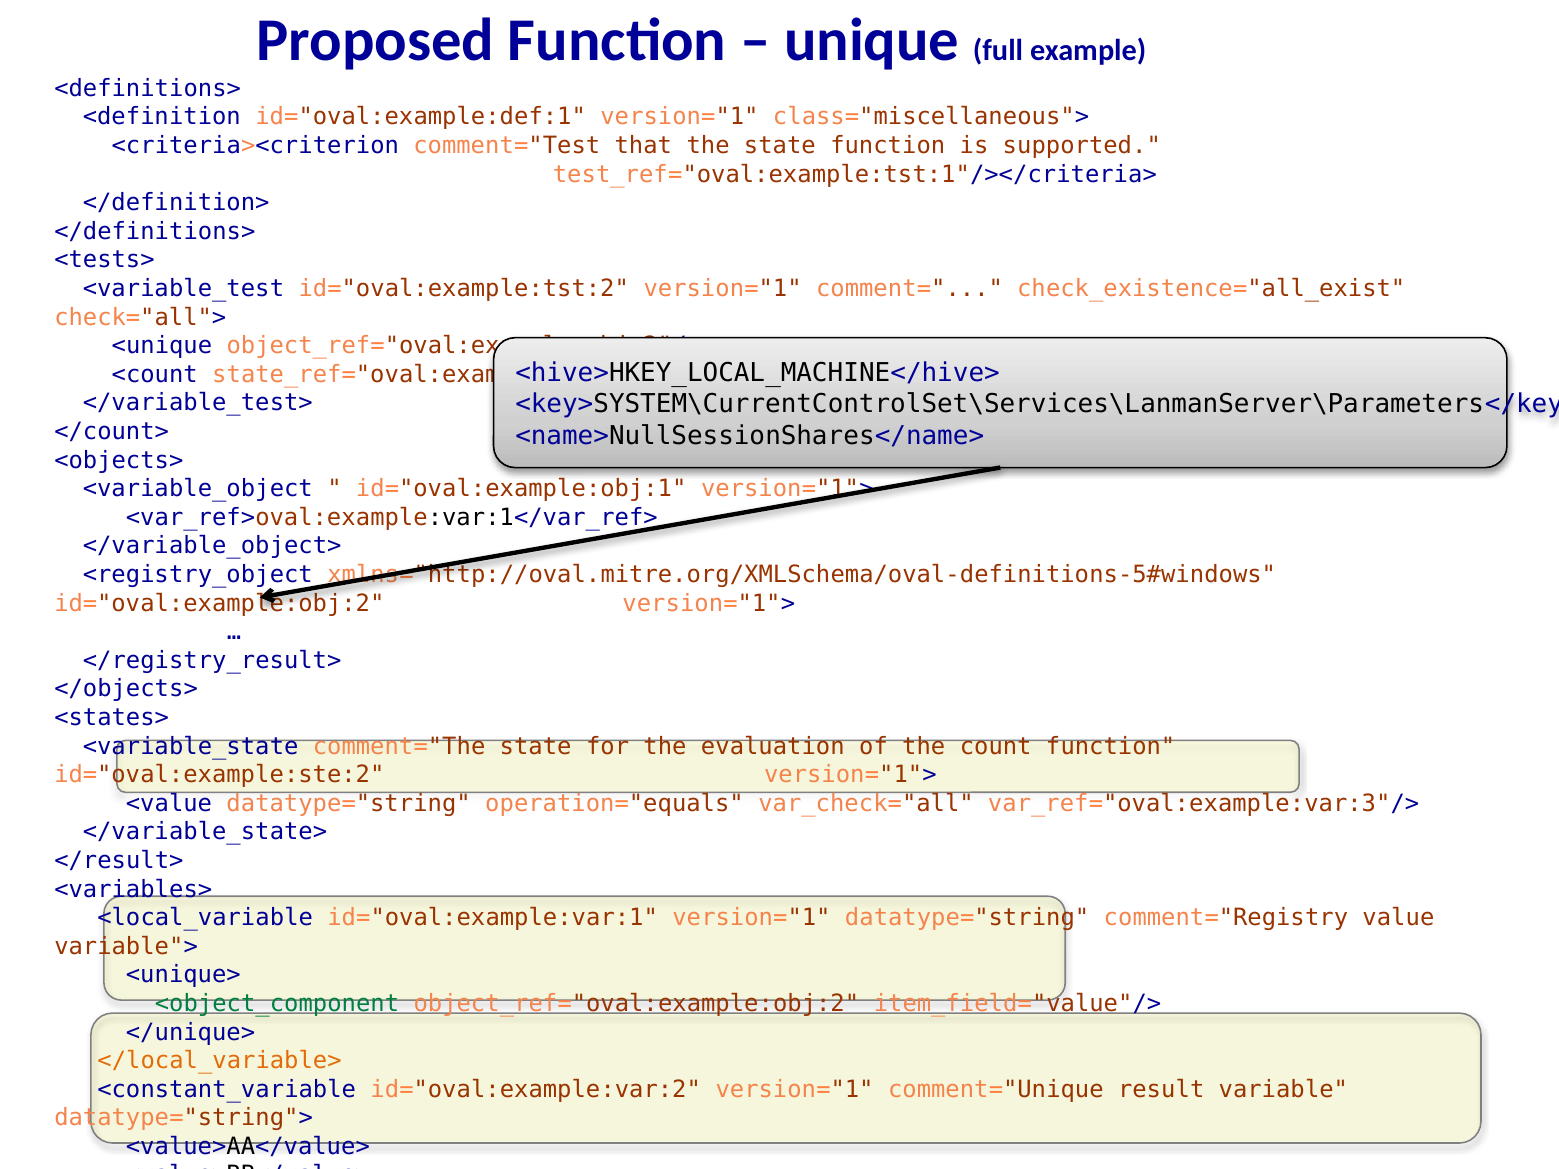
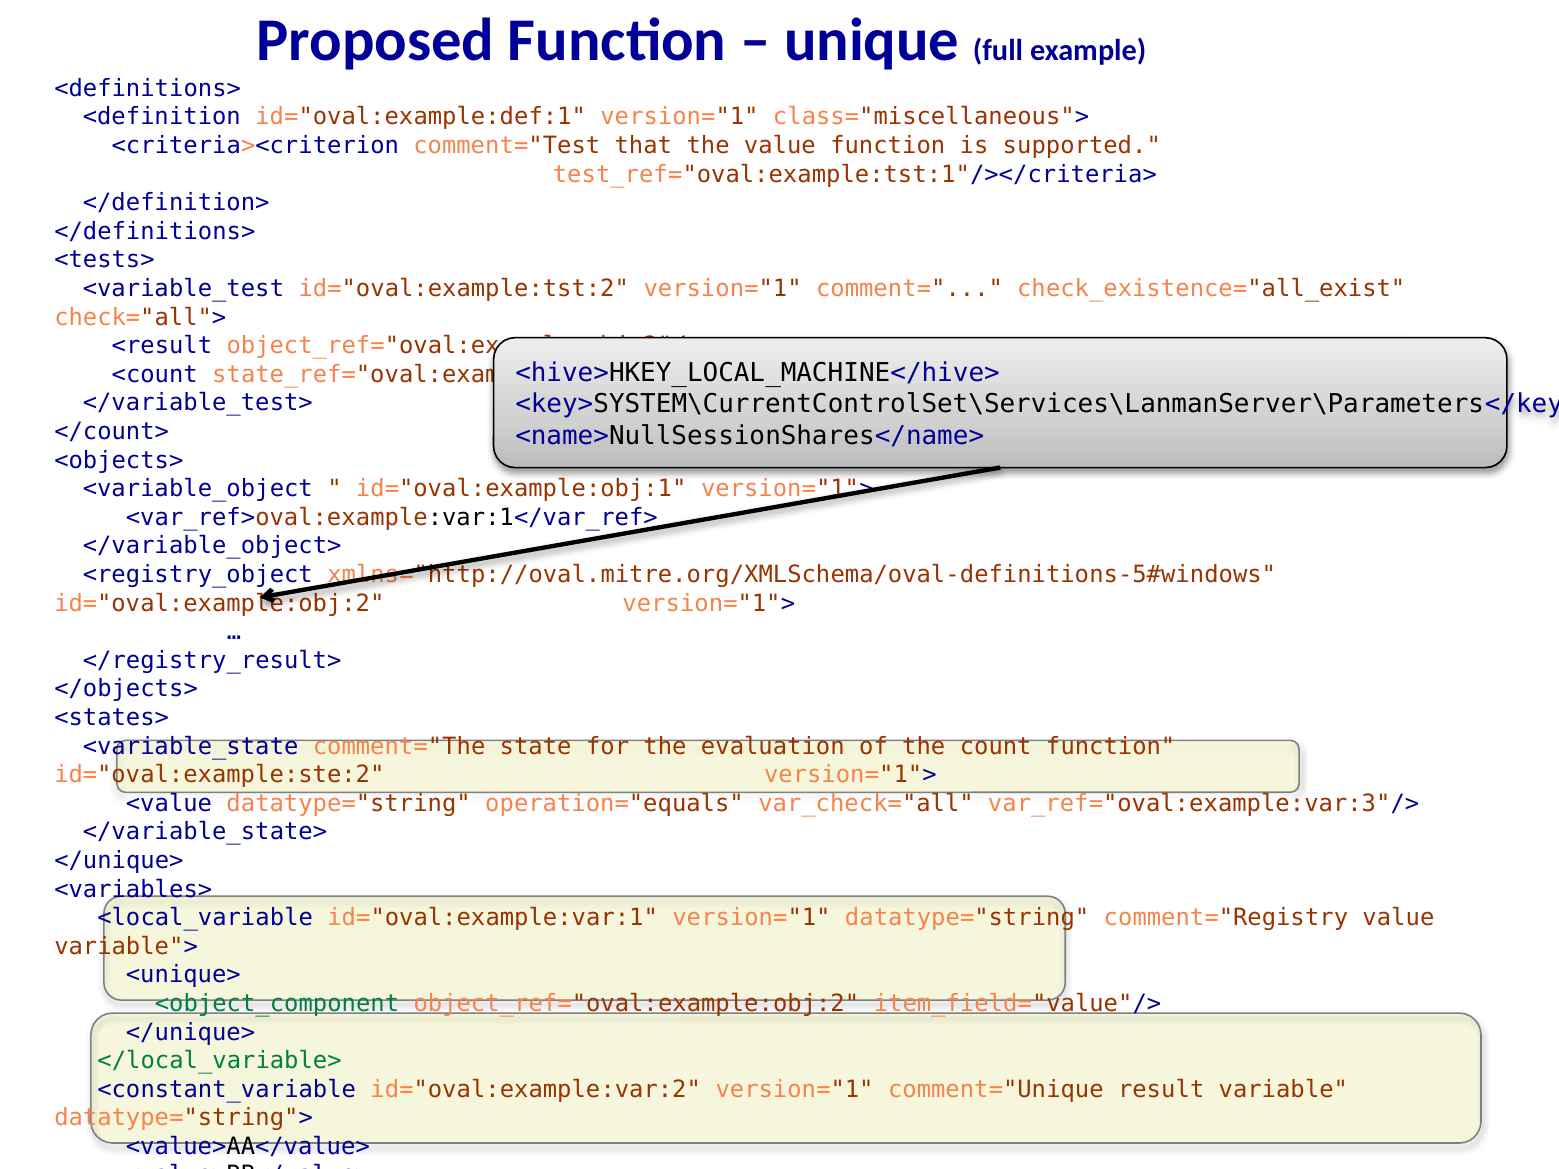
the state: state -> value
<unique: <unique -> <result
</result> at (119, 861): </result> -> </unique>
</local_variable> colour: orange -> green
